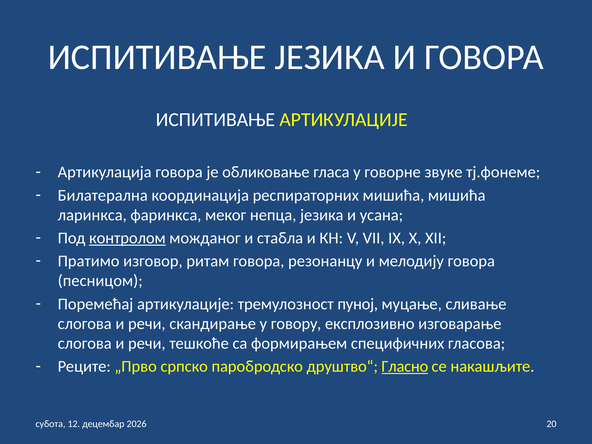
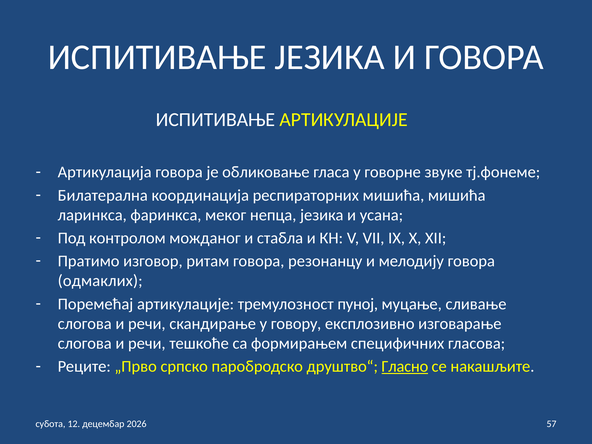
контролом underline: present -> none
песницом: песницом -> одмаклих
20: 20 -> 57
